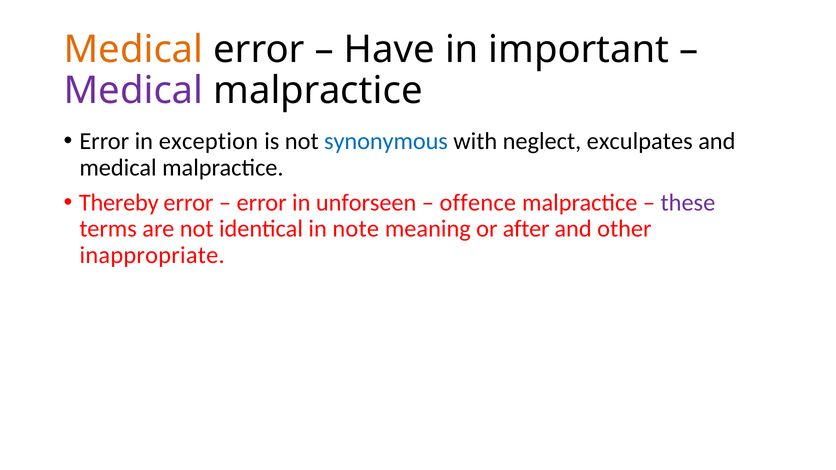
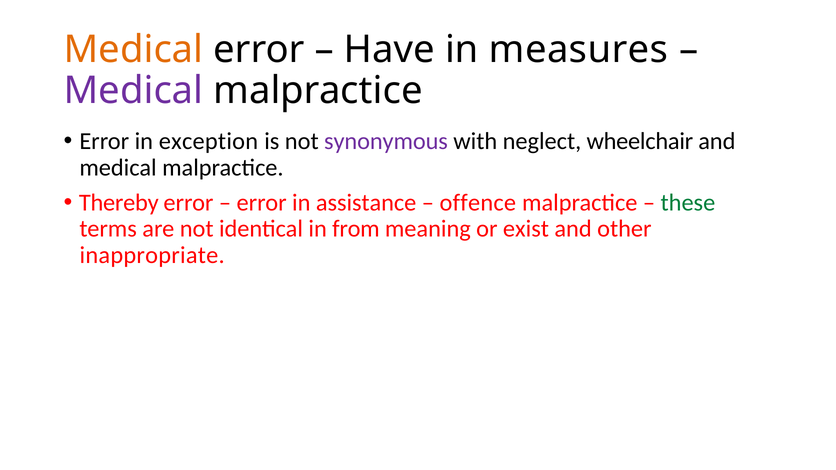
important: important -> measures
synonymous colour: blue -> purple
exculpates: exculpates -> wheelchair
unforseen: unforseen -> assistance
these colour: purple -> green
note: note -> from
after: after -> exist
